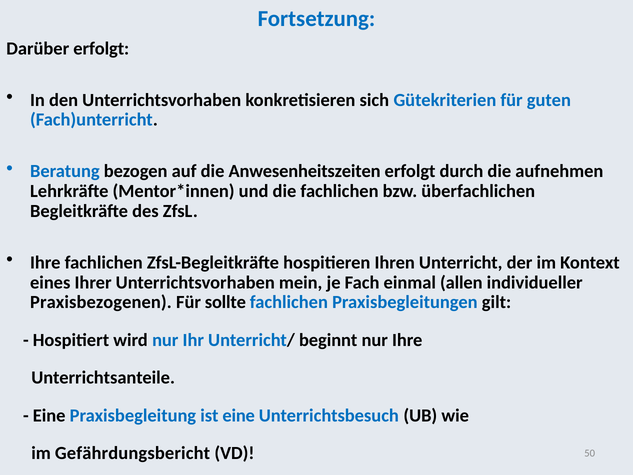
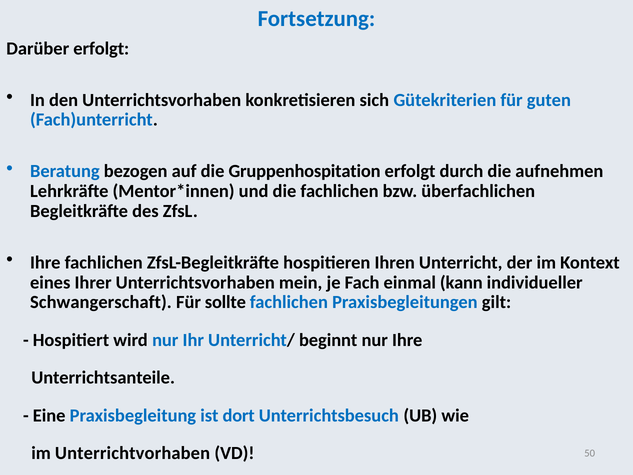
Anwesenheitszeiten: Anwesenheitszeiten -> Gruppenhospitation
allen: allen -> kann
Praxisbezogenen: Praxisbezogenen -> Schwangerschaft
ist eine: eine -> dort
Gefährdungsbericht: Gefährdungsbericht -> Unterrichtvorhaben
